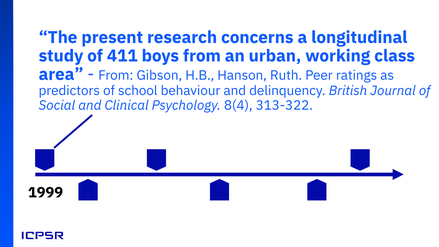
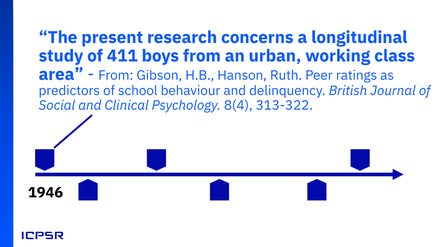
1999: 1999 -> 1946
